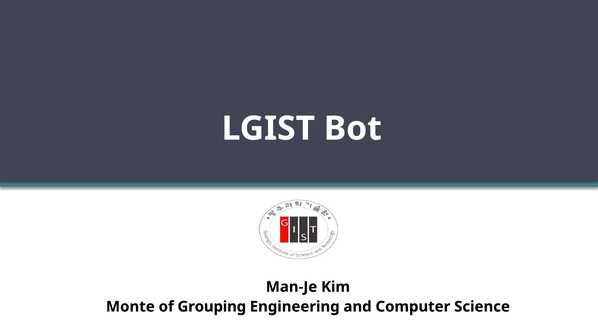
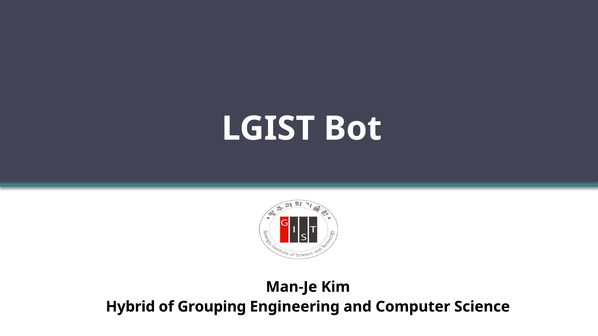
Monte: Monte -> Hybrid
